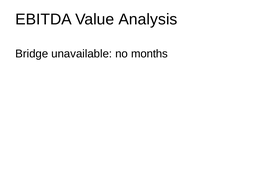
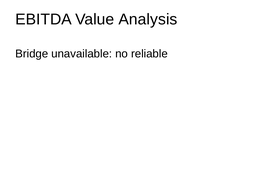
months: months -> reliable
